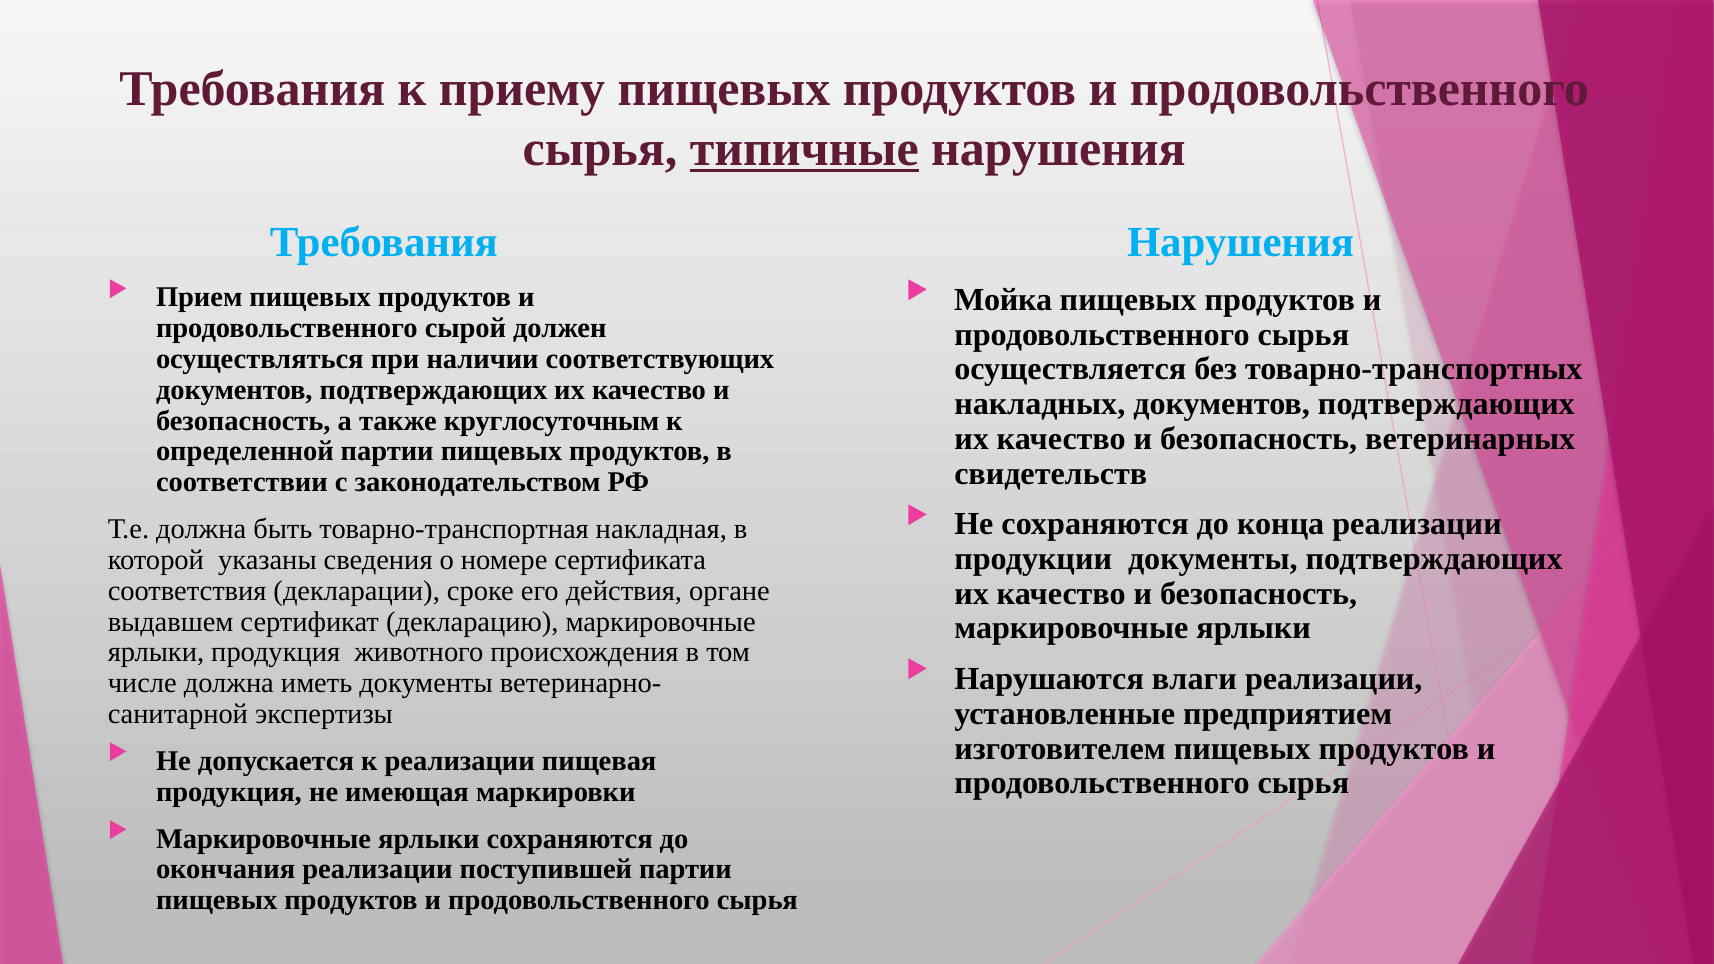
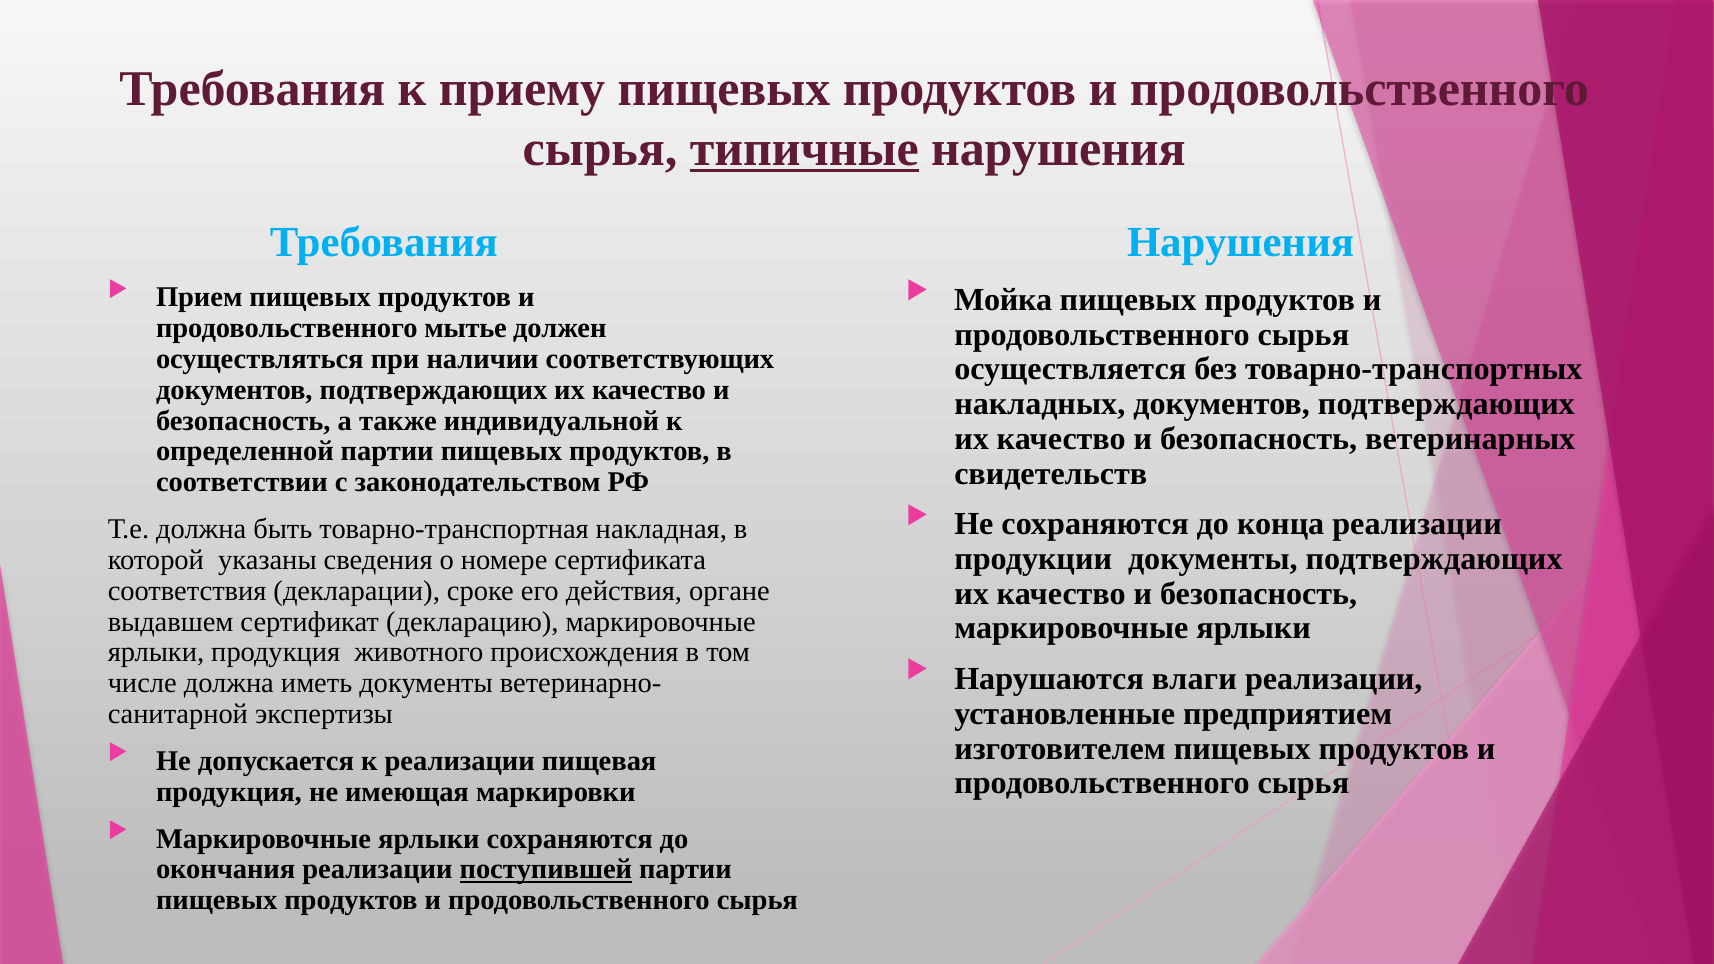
сырой: сырой -> мытье
круглосуточным: круглосуточным -> индивидуальной
поступившей underline: none -> present
